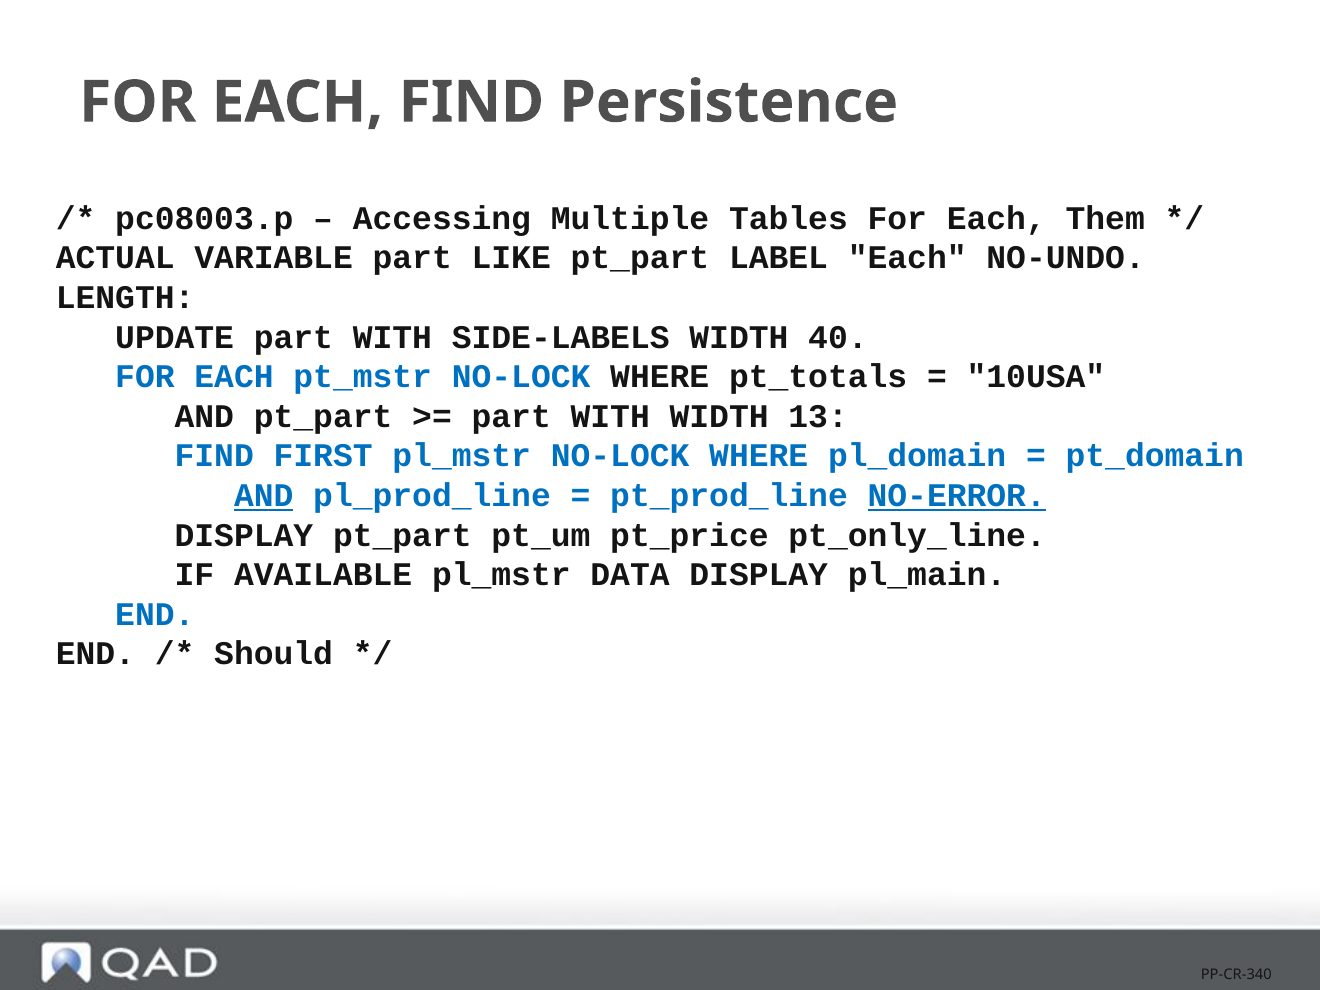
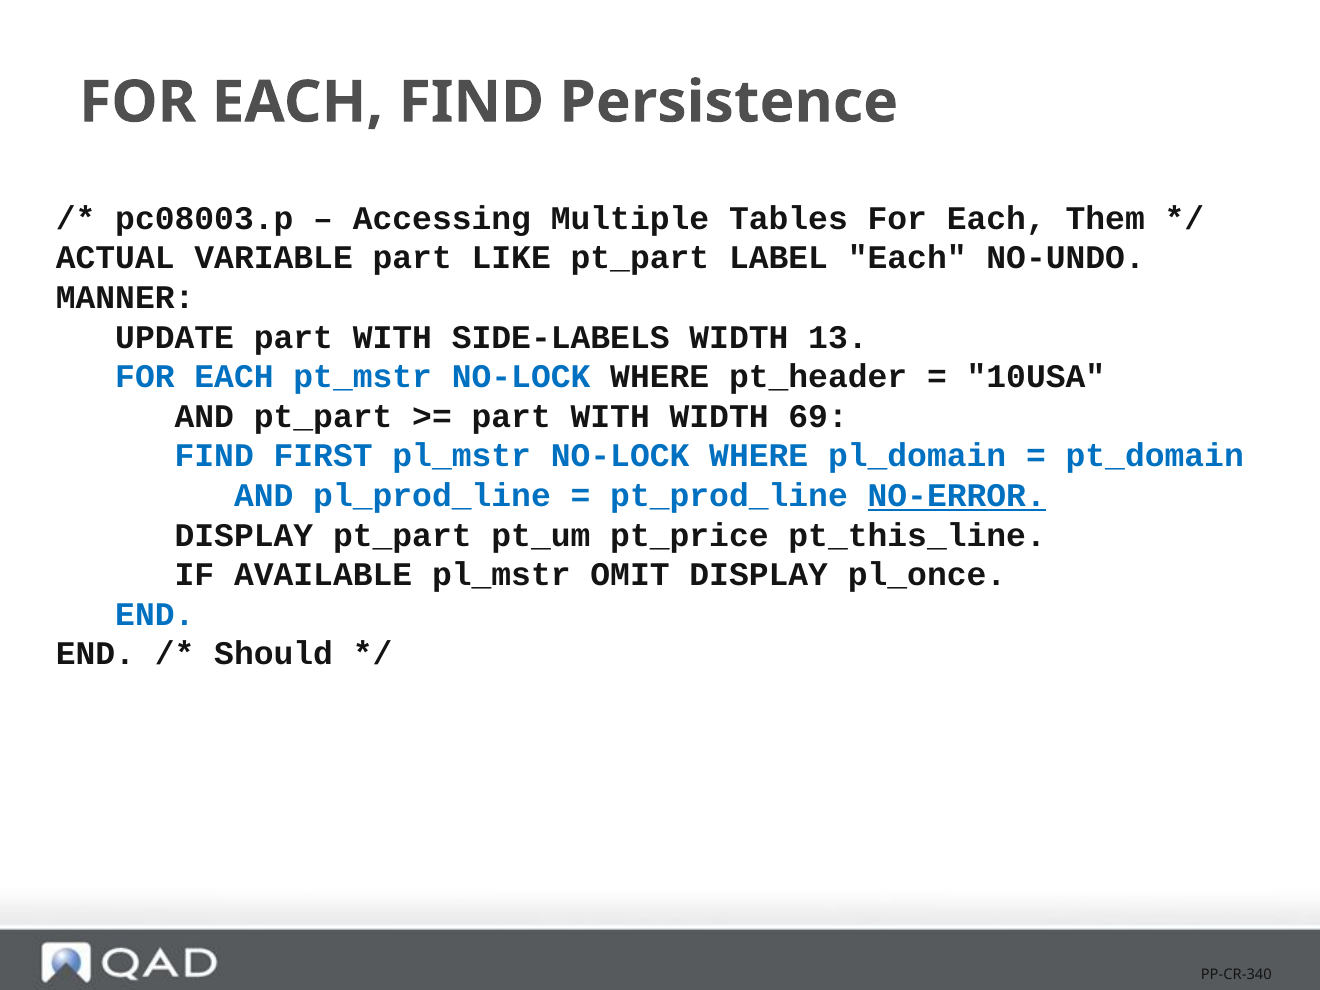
LENGTH: LENGTH -> MANNER
40: 40 -> 13
pt_totals: pt_totals -> pt_header
13: 13 -> 69
AND at (264, 496) underline: present -> none
pt_only_line: pt_only_line -> pt_this_line
DATA: DATA -> OMIT
pl_main: pl_main -> pl_once
